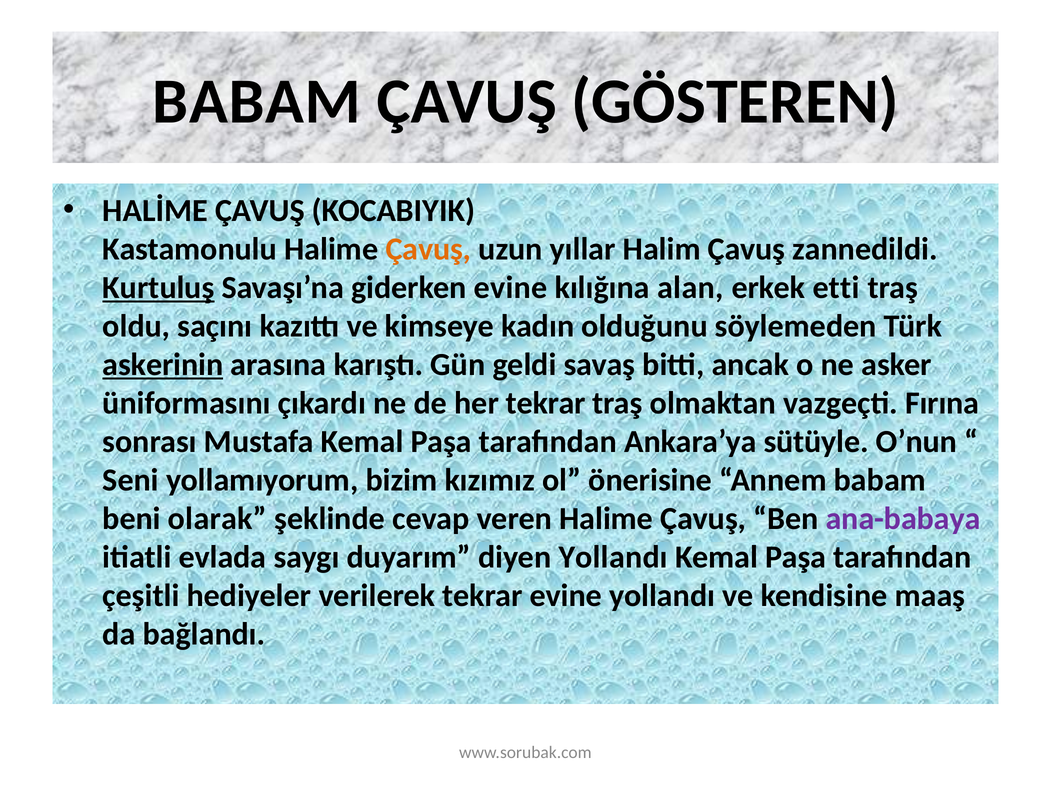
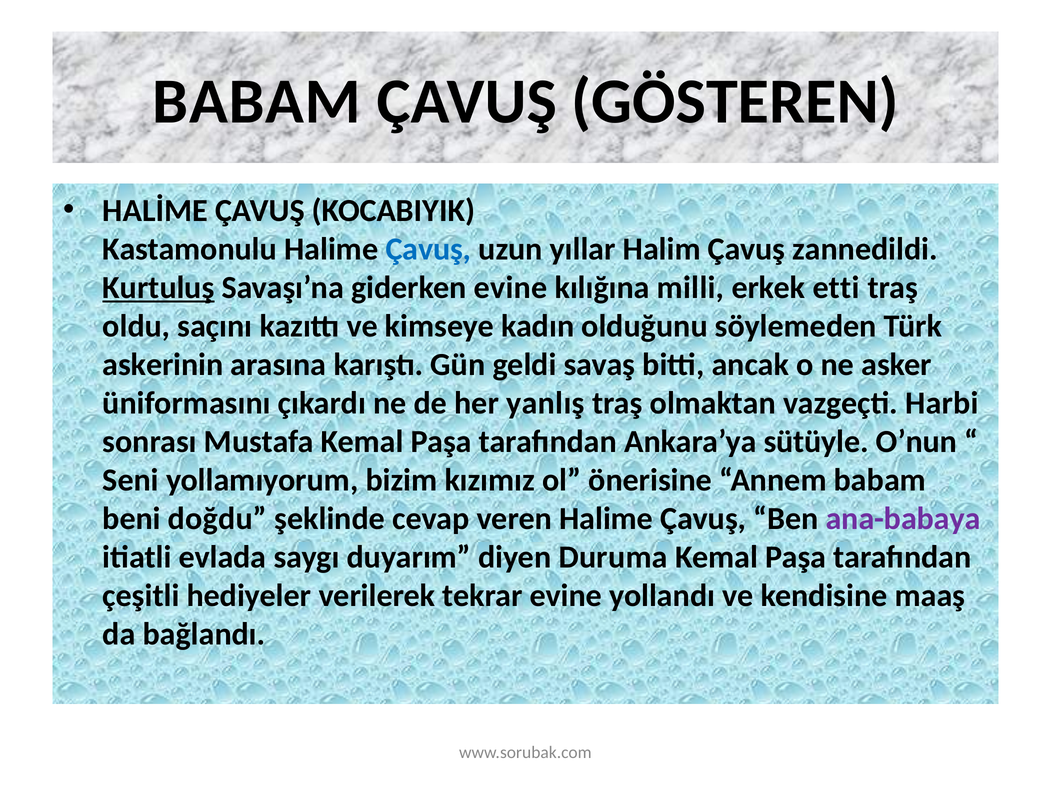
Çavuş at (428, 249) colour: orange -> blue
alan: alan -> milli
askerinin underline: present -> none
her tekrar: tekrar -> yanlış
Fırına: Fırına -> Harbi
olarak: olarak -> doğdu
diyen Yollandı: Yollandı -> Duruma
